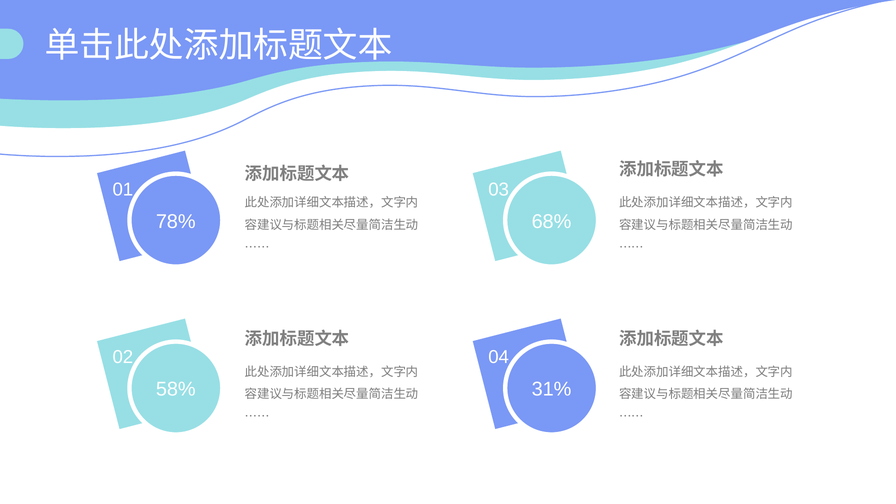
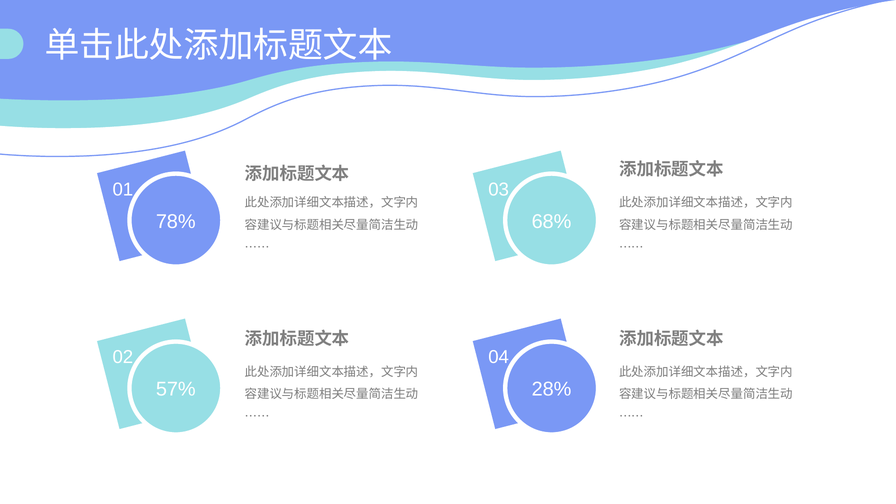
58%: 58% -> 57%
31%: 31% -> 28%
